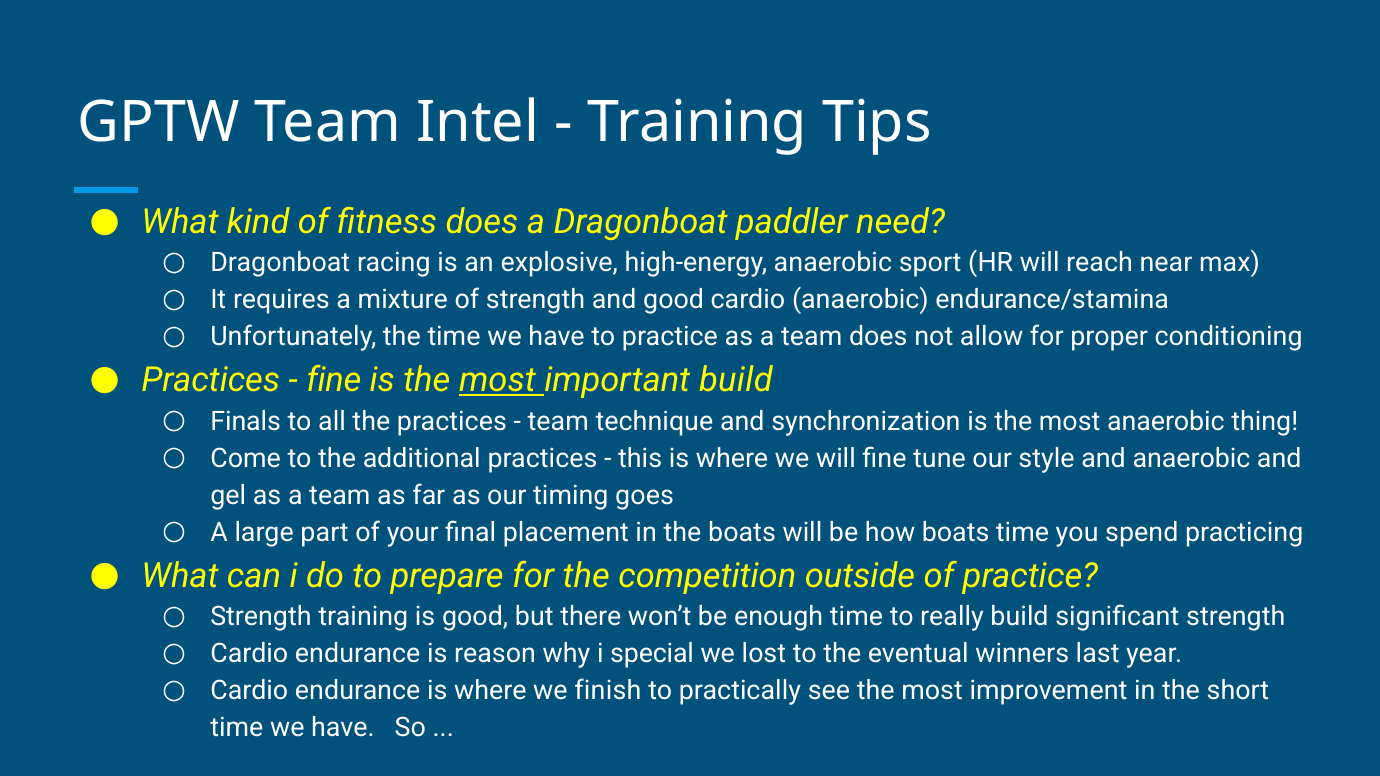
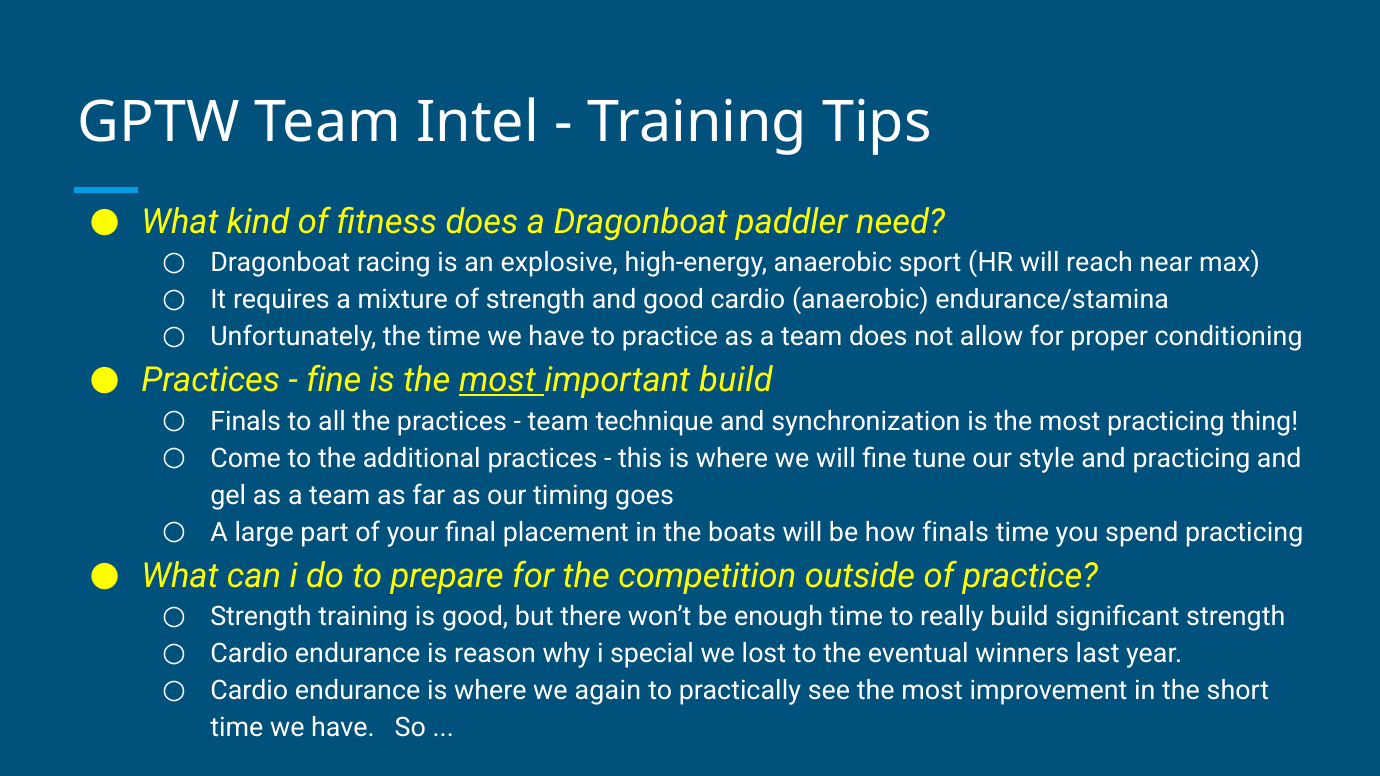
most anaerobic: anaerobic -> practicing
and anaerobic: anaerobic -> practicing
how boats: boats -> finals
finish: finish -> again
